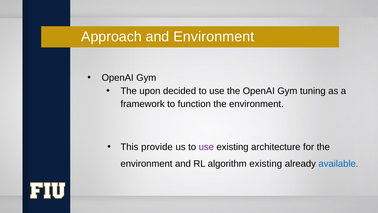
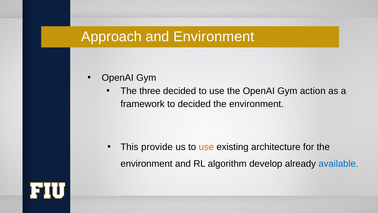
upon: upon -> three
tuning: tuning -> action
to function: function -> decided
use at (206, 147) colour: purple -> orange
algorithm existing: existing -> develop
